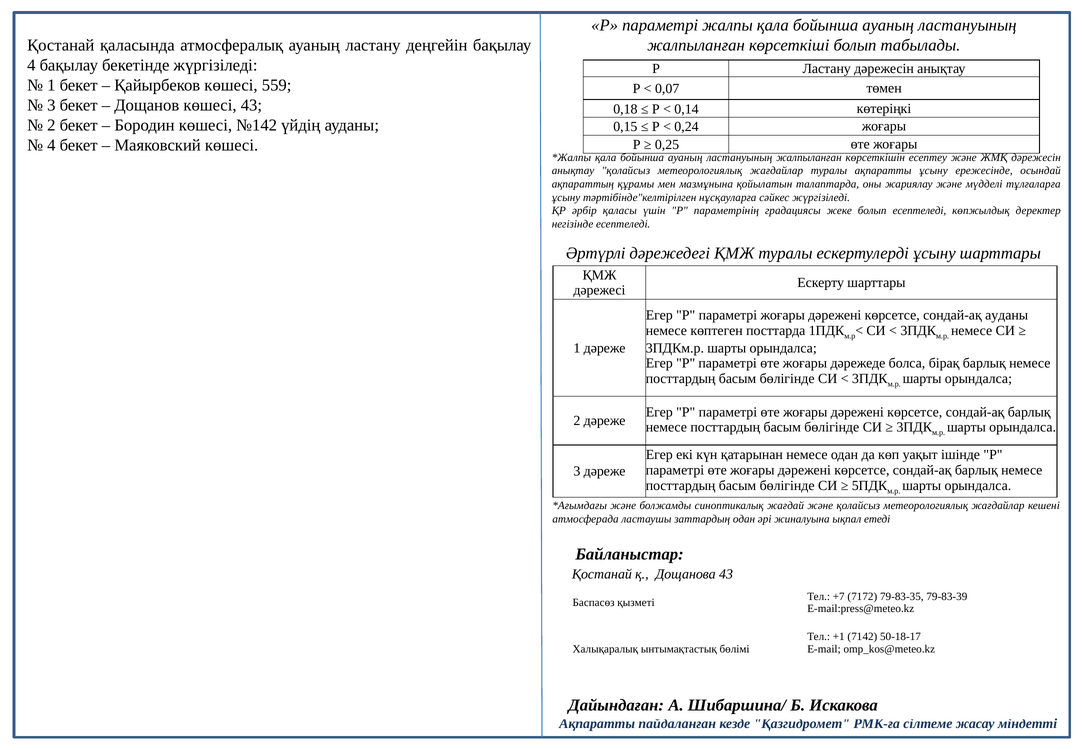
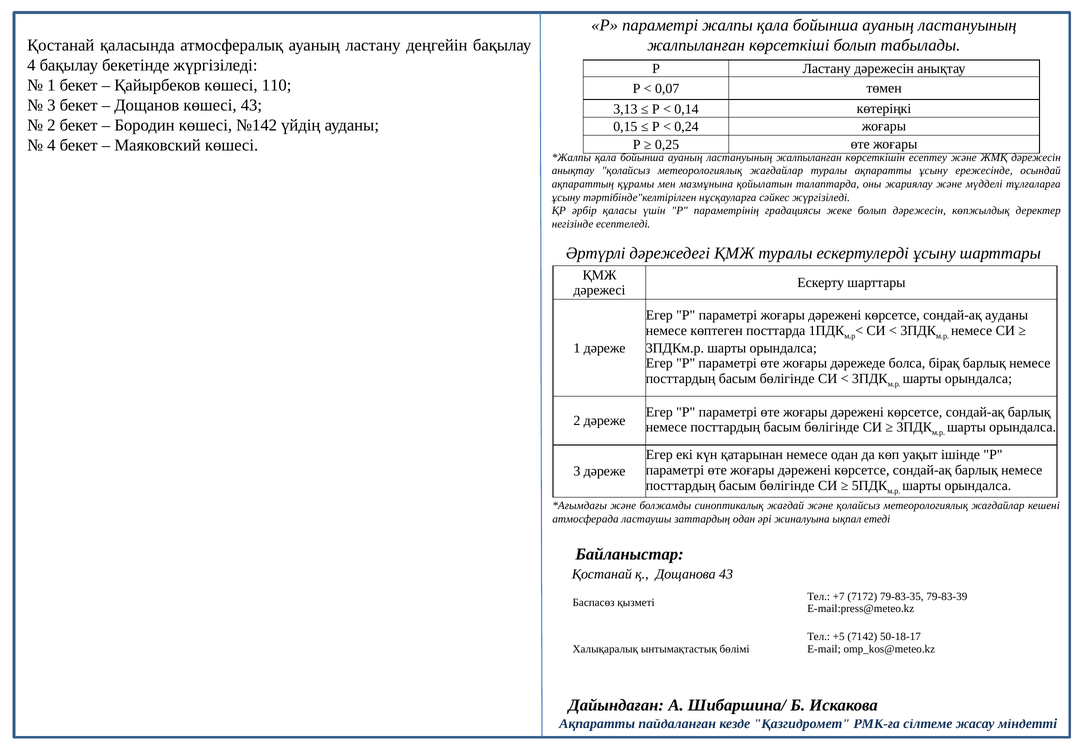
559: 559 -> 110
0,18: 0,18 -> 3,13
болып есептеледі: есептеледі -> дәрежесін
+1: +1 -> +5
